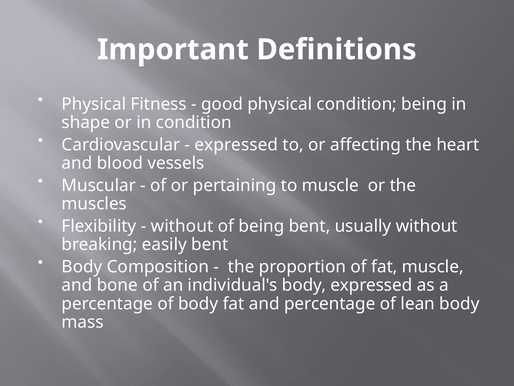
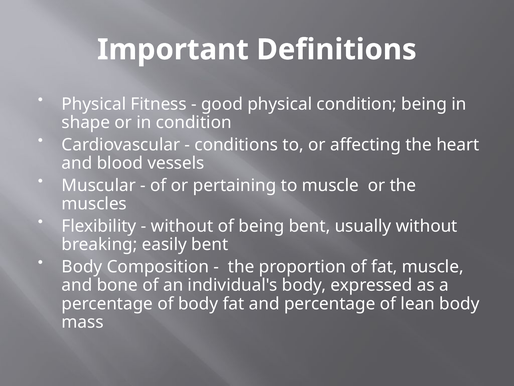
expressed at (236, 145): expressed -> conditions
